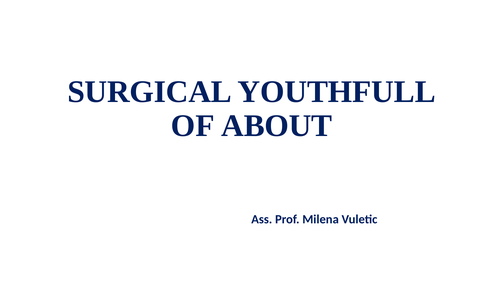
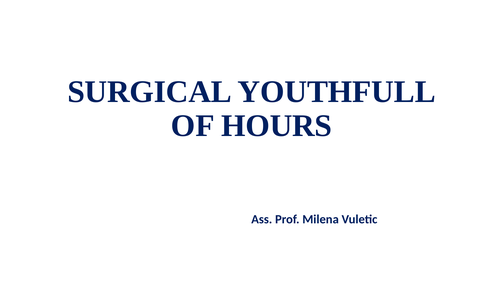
ABOUT: ABOUT -> HOURS
